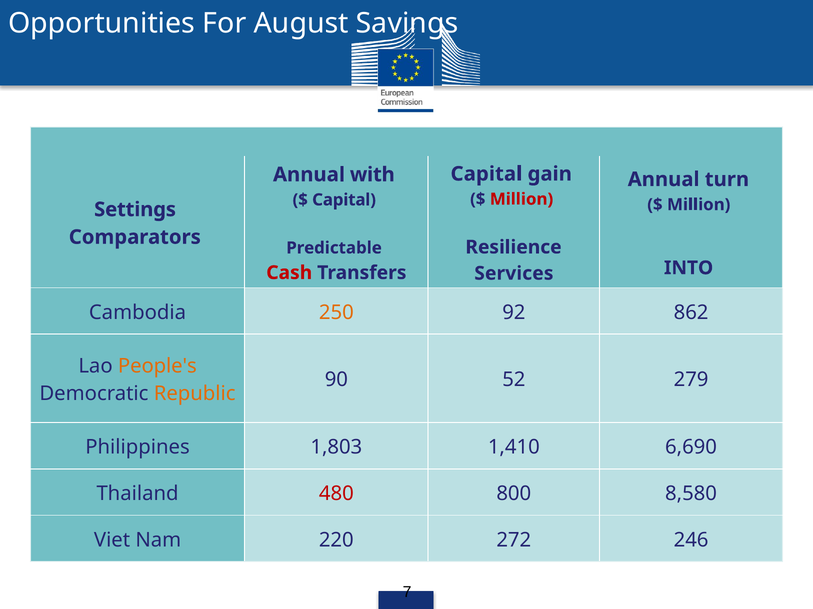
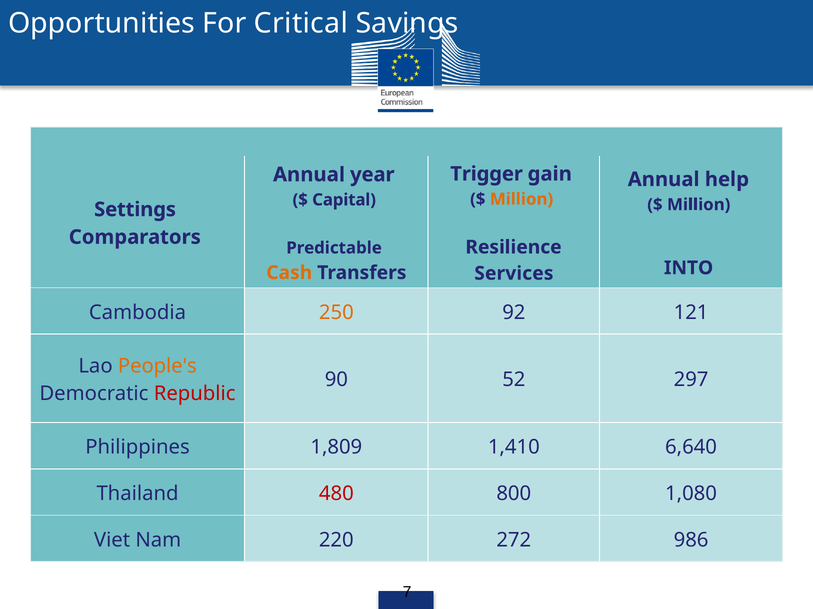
August: August -> Critical
Capital at (486, 174): Capital -> Trigger
with: with -> year
turn: turn -> help
Million at (522, 199) colour: red -> orange
Cash colour: red -> orange
862: 862 -> 121
279: 279 -> 297
Republic colour: orange -> red
1,803: 1,803 -> 1,809
6,690: 6,690 -> 6,640
8,580: 8,580 -> 1,080
246: 246 -> 986
